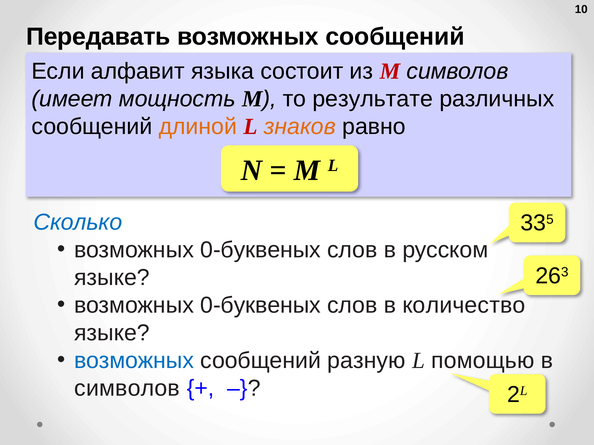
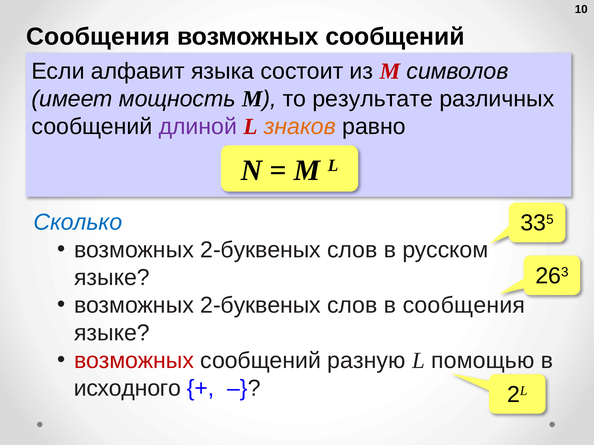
Передавать at (98, 37): Передавать -> Сообщения
длиной colour: orange -> purple
0-буквеных at (261, 250): 0-буквеных -> 2-буквеных
0-буквеных at (261, 306): 0-буквеных -> 2-буквеных
в количество: количество -> сообщения
возможных at (134, 361) colour: blue -> red
символов at (127, 389): символов -> исходного
